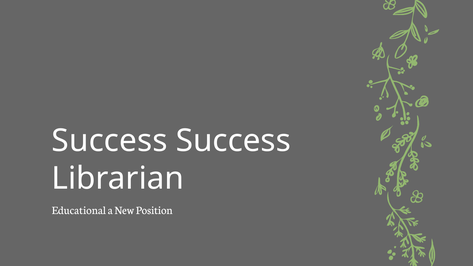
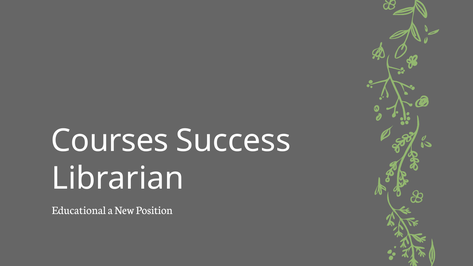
Success at (110, 141): Success -> Courses
